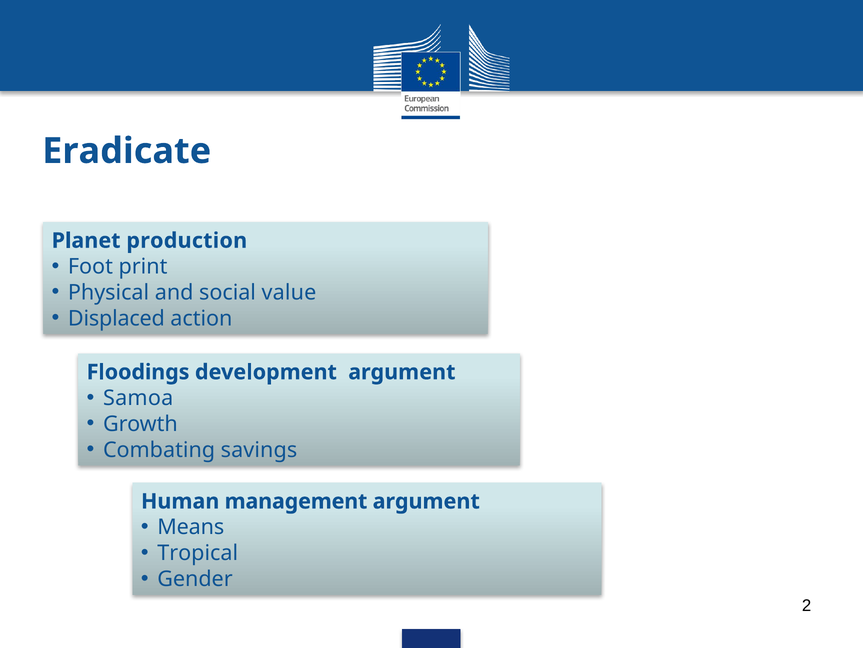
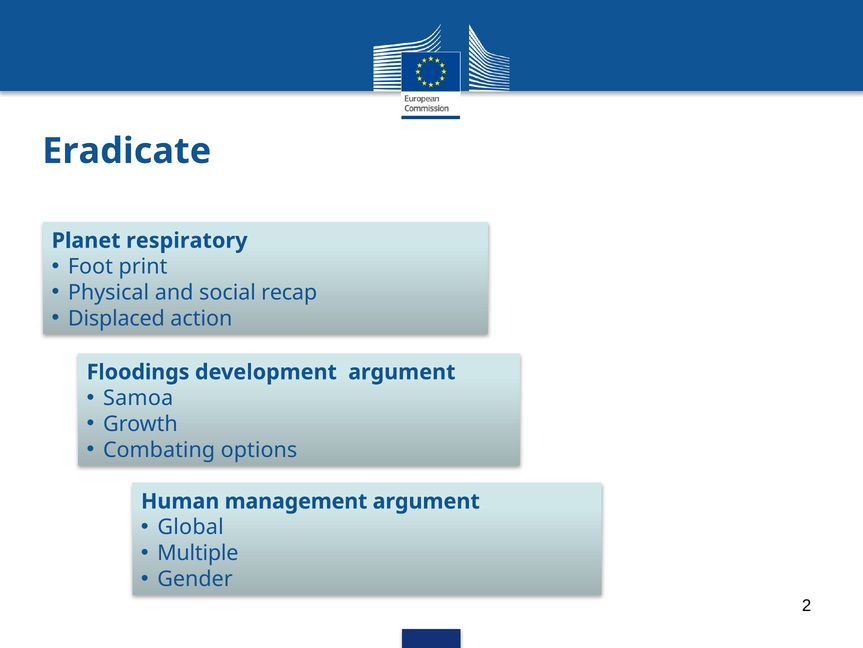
production: production -> respiratory
value: value -> recap
savings: savings -> options
Means: Means -> Global
Tropical: Tropical -> Multiple
